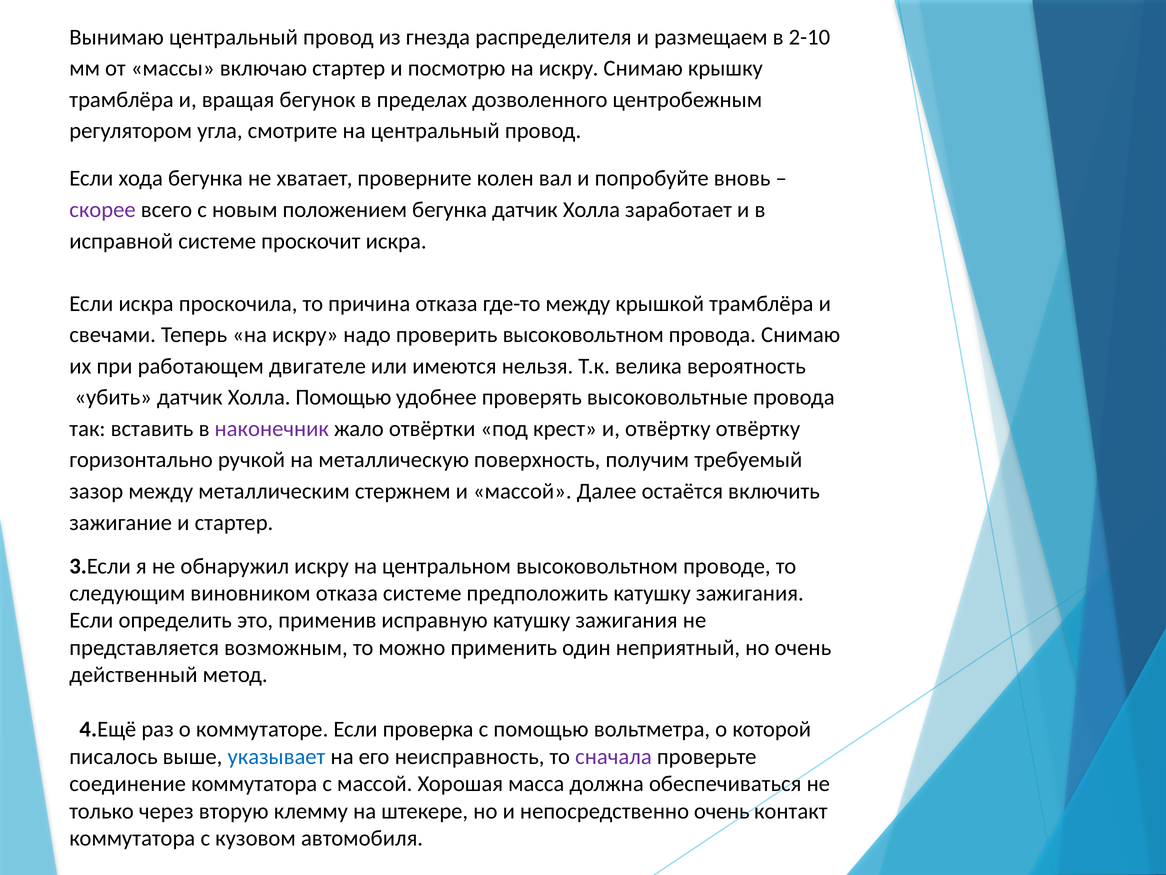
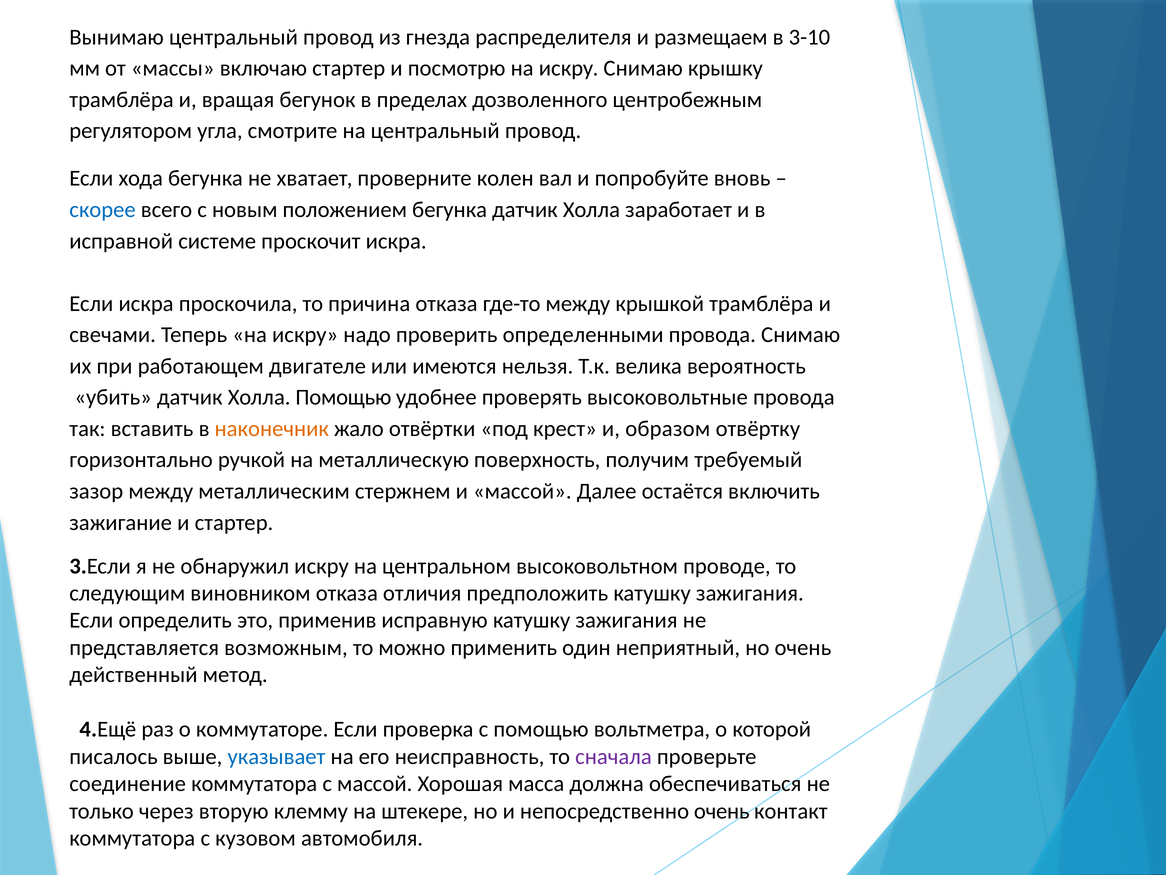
2-10: 2-10 -> 3-10
скорее colour: purple -> blue
проверить высоковольтном: высоковольтном -> определенными
наконечник colour: purple -> orange
и отвёртку: отвёртку -> образом
отказа системе: системе -> отличия
